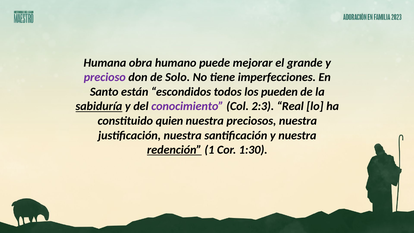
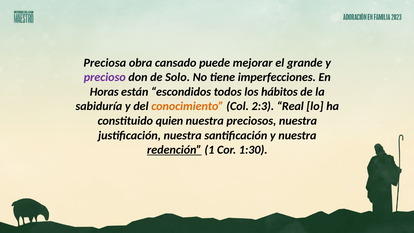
Humana: Humana -> Preciosa
humano: humano -> cansado
Santo: Santo -> Horas
pueden: pueden -> hábitos
sabiduría underline: present -> none
conocimiento colour: purple -> orange
